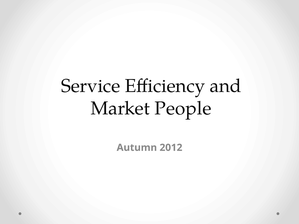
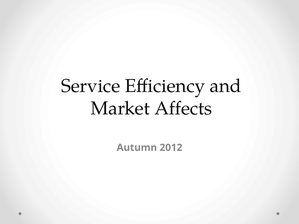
People: People -> Affects
